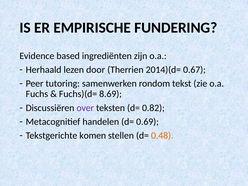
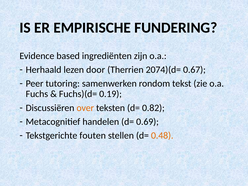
2014)(d=: 2014)(d= -> 2074)(d=
8.69: 8.69 -> 0.19
over colour: purple -> orange
komen: komen -> fouten
